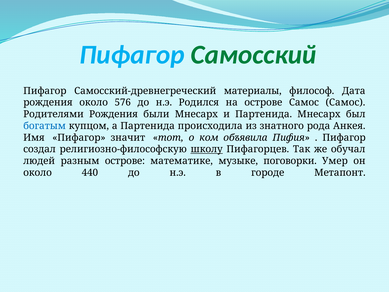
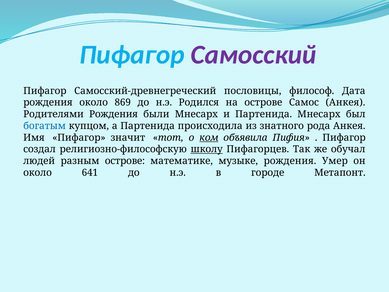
Самосский colour: green -> purple
материалы: материалы -> пословицы
576: 576 -> 869
Самос Самос: Самос -> Анкея
ком underline: none -> present
музыке поговорки: поговорки -> рождения
440: 440 -> 641
